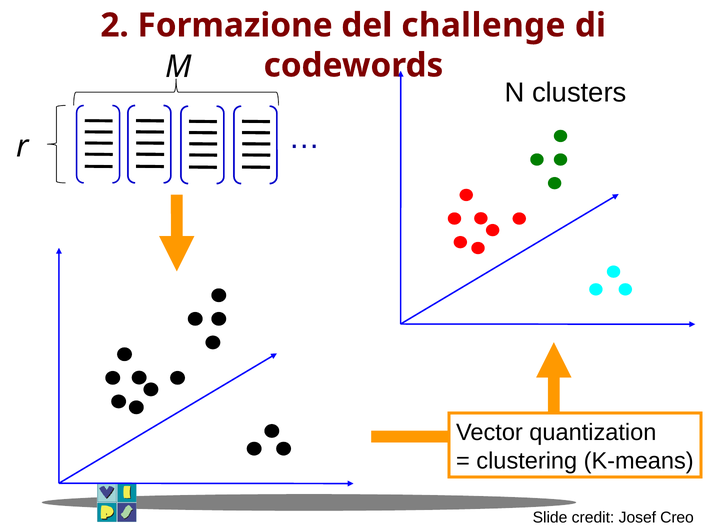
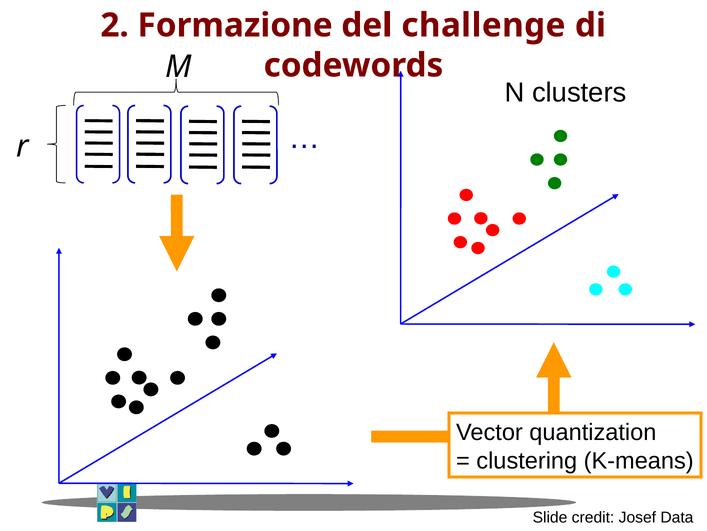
Creo: Creo -> Data
